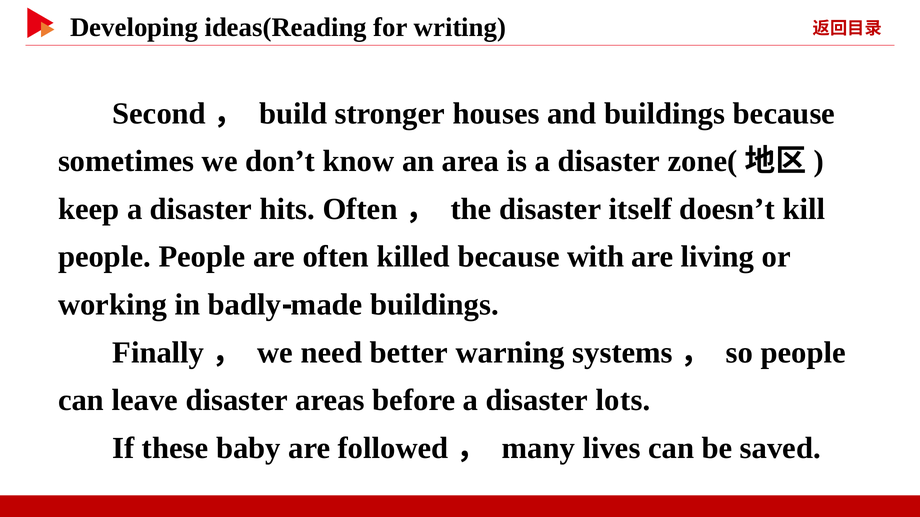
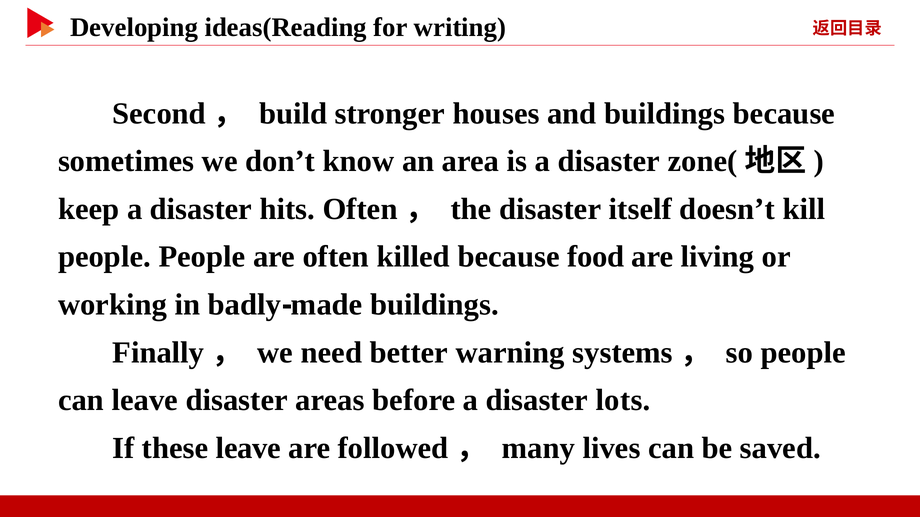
with: with -> food
these baby: baby -> leave
